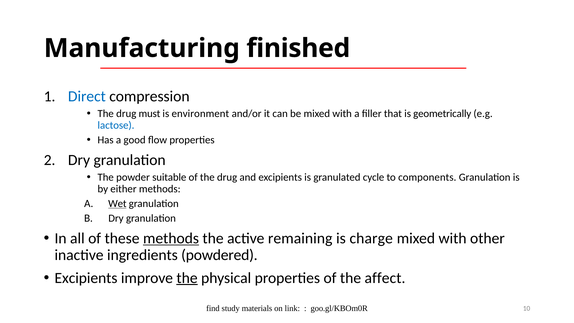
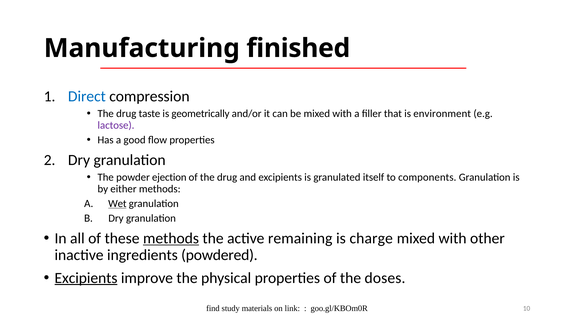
must: must -> taste
environment: environment -> geometrically
geometrically: geometrically -> environment
lactose colour: blue -> purple
suitable: suitable -> ejection
cycle: cycle -> itself
Excipients at (86, 278) underline: none -> present
the at (187, 278) underline: present -> none
affect: affect -> doses
